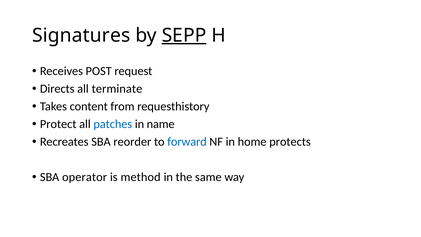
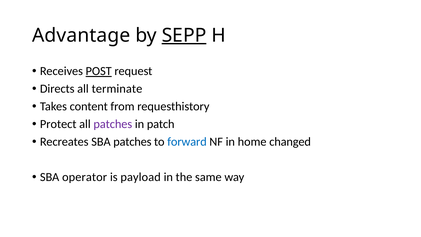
Signatures: Signatures -> Advantage
POST underline: none -> present
patches at (113, 124) colour: blue -> purple
name: name -> patch
SBA reorder: reorder -> patches
protects: protects -> changed
method: method -> payload
